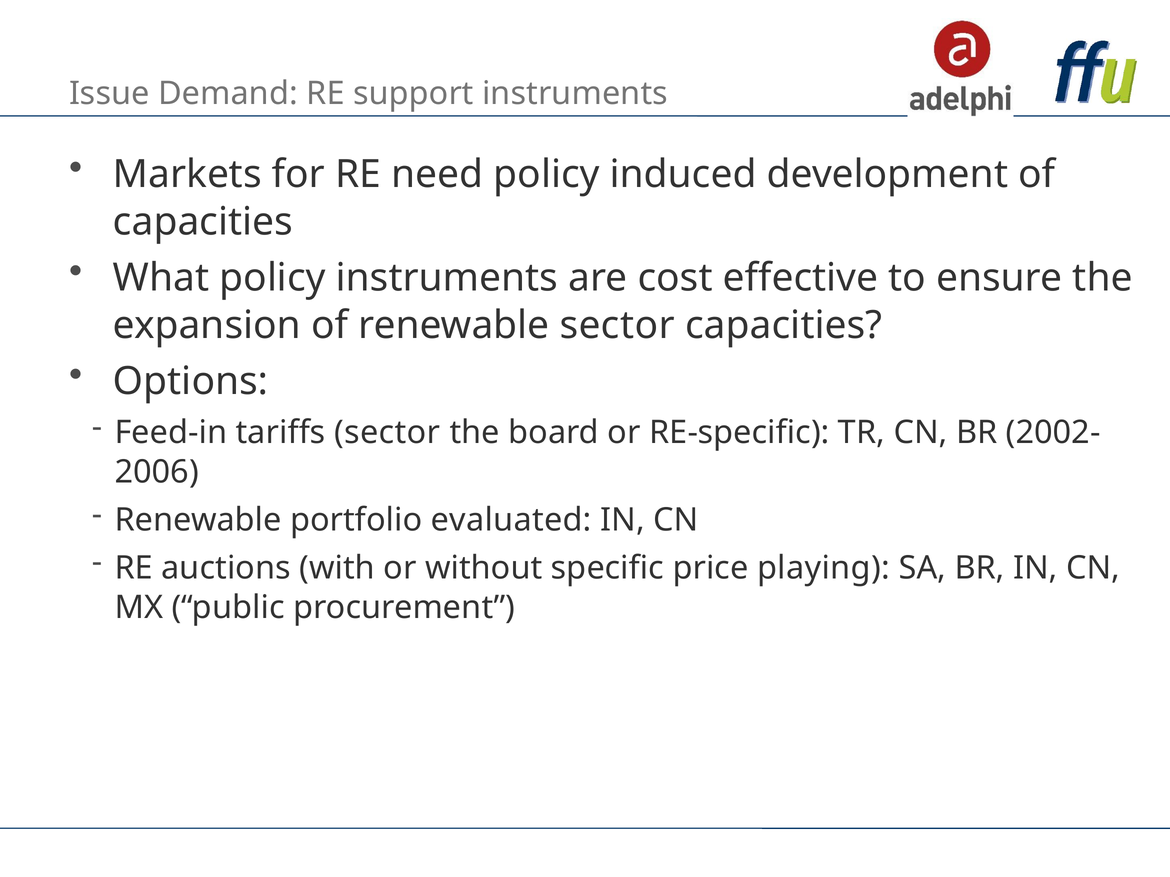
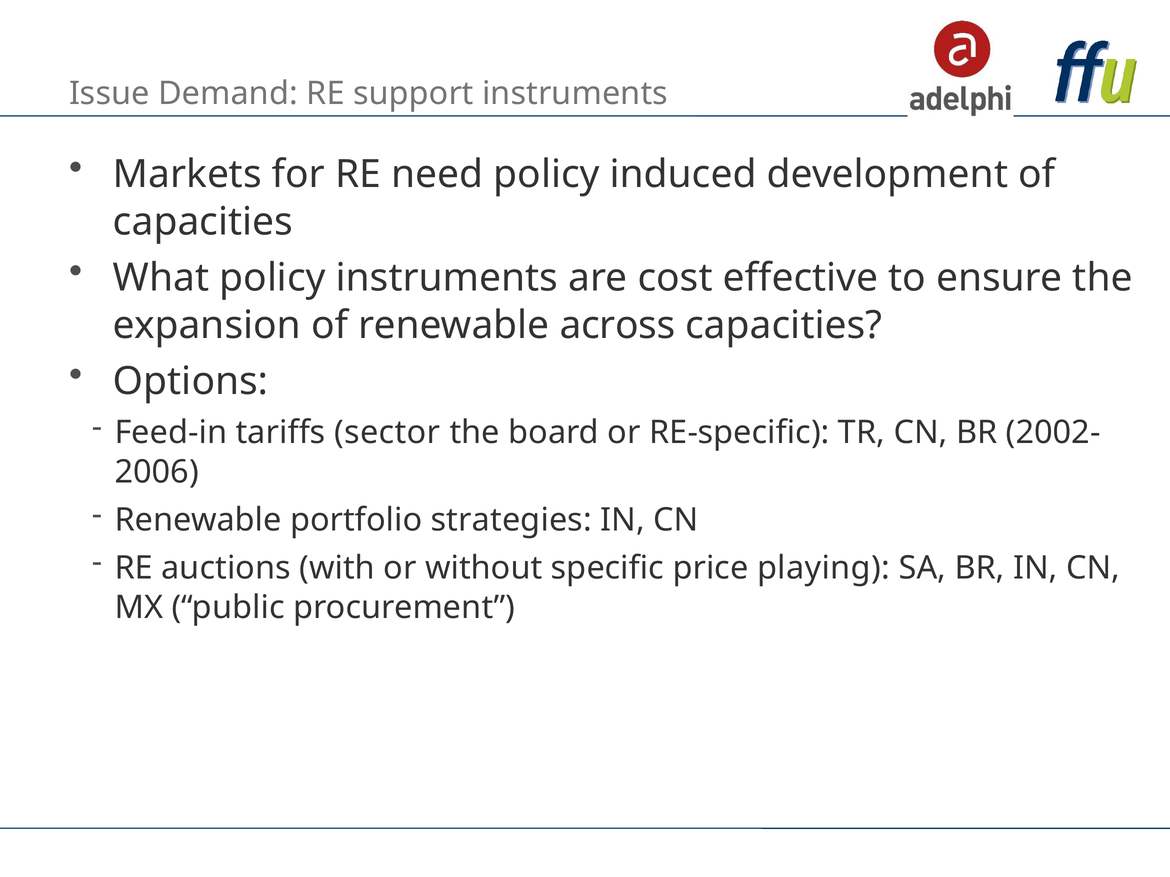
renewable sector: sector -> across
evaluated: evaluated -> strategies
